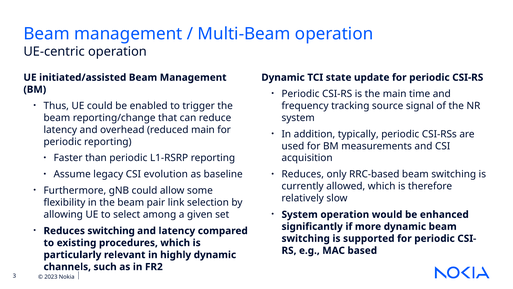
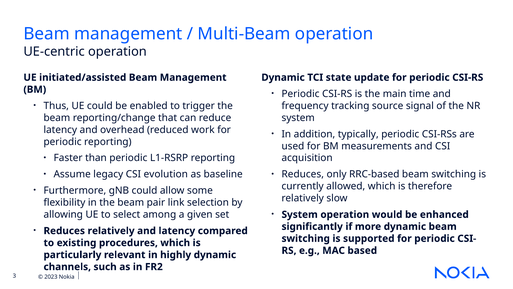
reduced main: main -> work
Reduces switching: switching -> relatively
